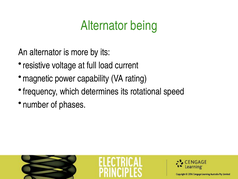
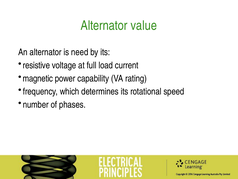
being: being -> value
more: more -> need
